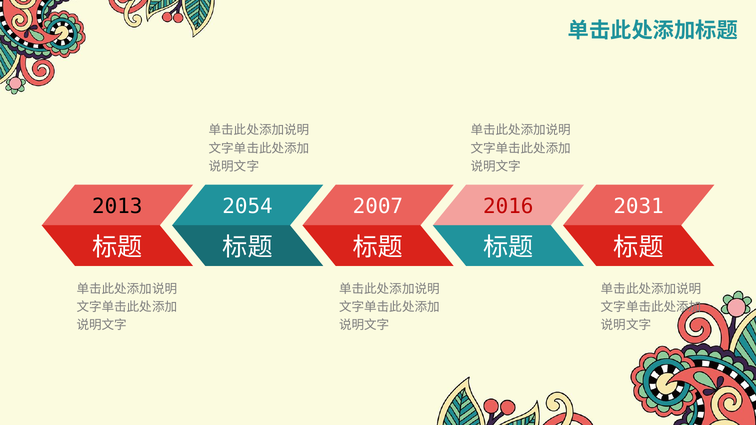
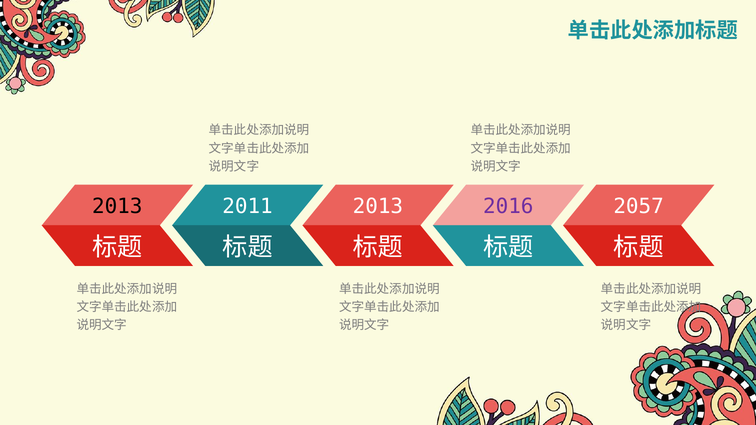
2054: 2054 -> 2011
2007 at (378, 207): 2007 -> 2013
2016 colour: red -> purple
2031: 2031 -> 2057
